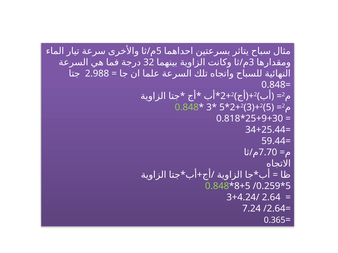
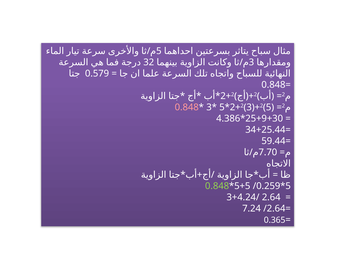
2.988: 2.988 -> 0.579
0.848 at (187, 107) colour: light green -> pink
0.818: 0.818 -> 4.386
8+5: 8+5 -> 5+5
